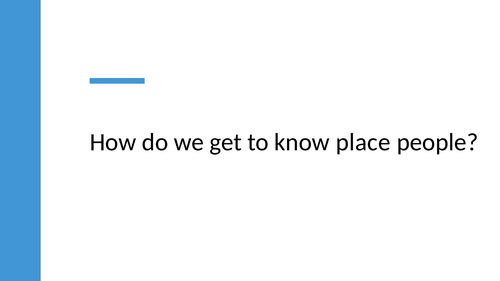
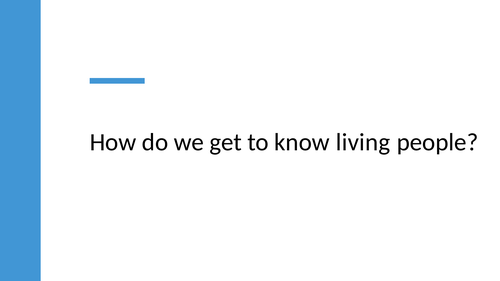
place: place -> living
